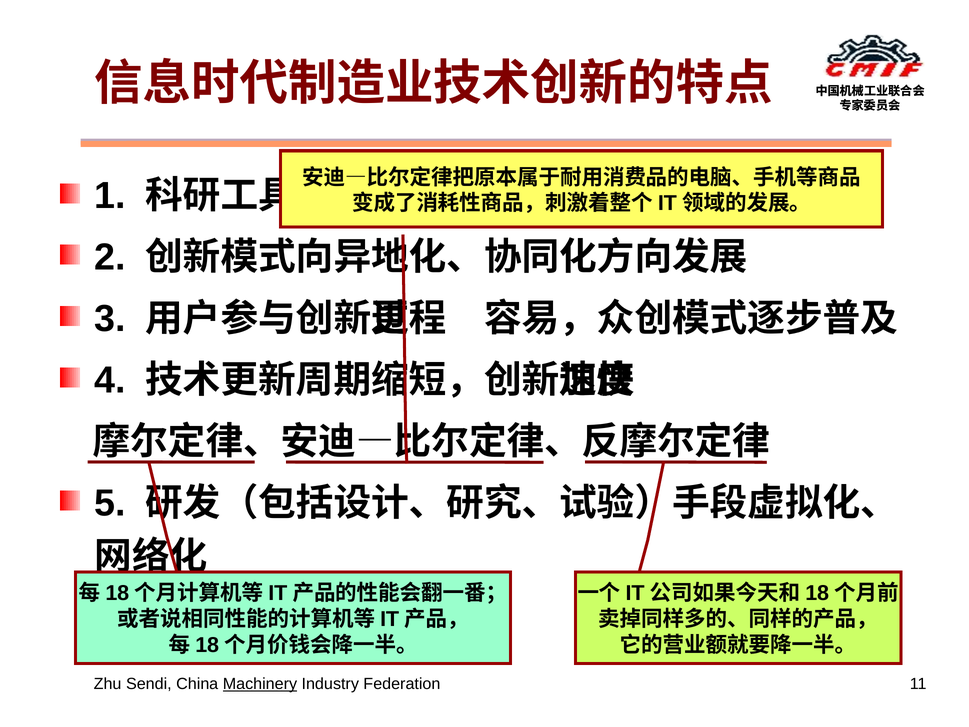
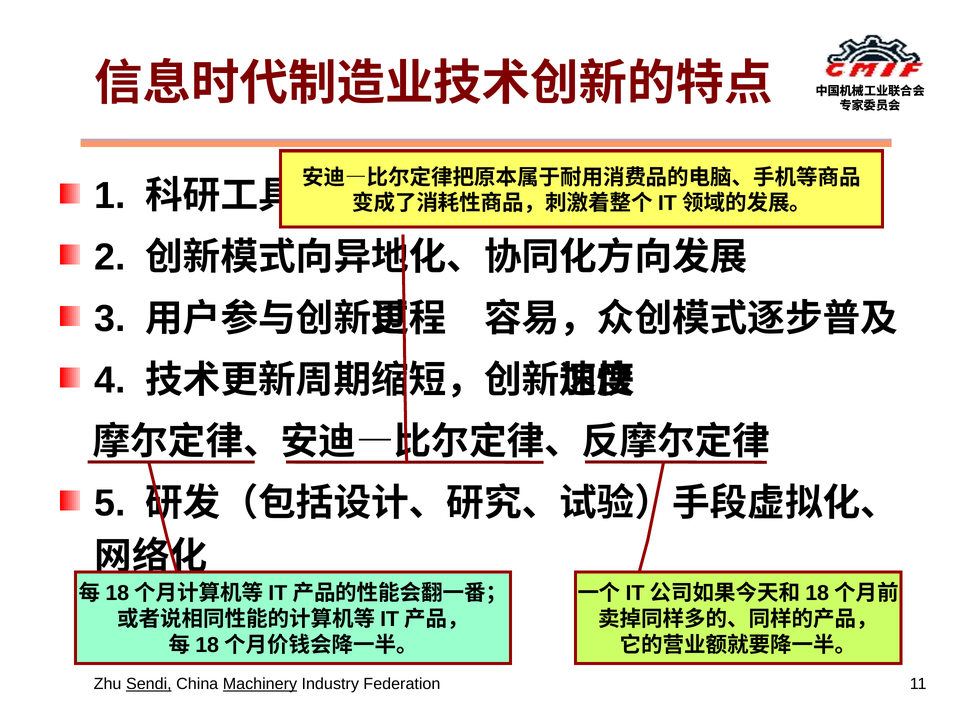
Sendi underline: none -> present
